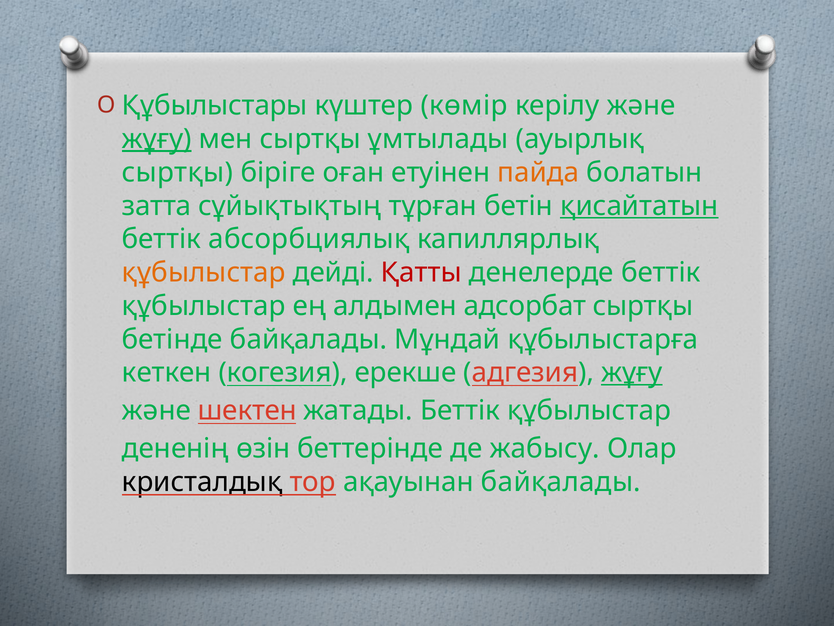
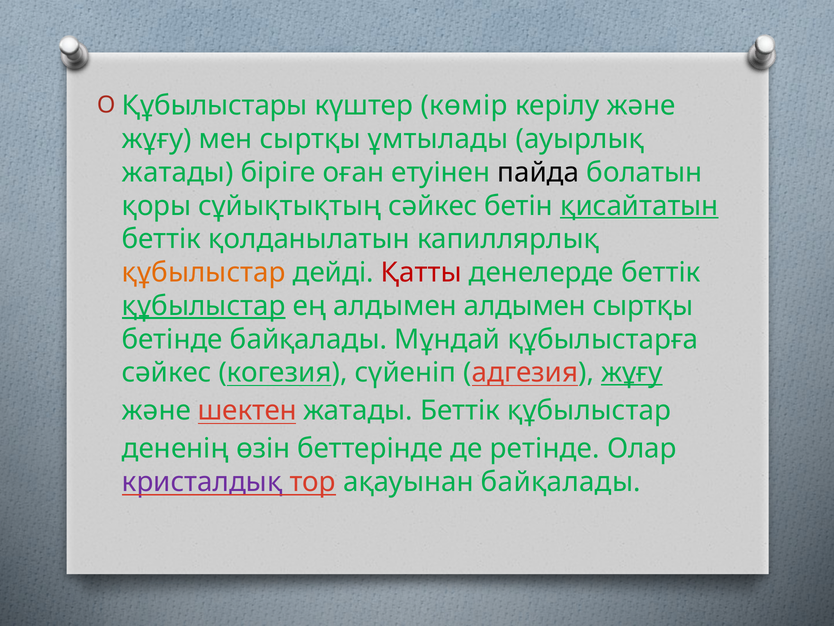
жұғу at (157, 139) underline: present -> none
сыртқы at (178, 172): сыртқы -> жатады
пайда colour: orange -> black
затта: затта -> қоры
сұйықтықтың тұрған: тұрған -> сәйкес
абсорбциялық: абсорбциялық -> қолданылатын
құбылыстар at (204, 306) underline: none -> present
алдымен адсорбат: адсорбат -> алдымен
кеткен at (167, 372): кеткен -> сәйкес
ерекше: ерекше -> сүйеніп
жабысу: жабысу -> ретінде
кристалдық colour: black -> purple
